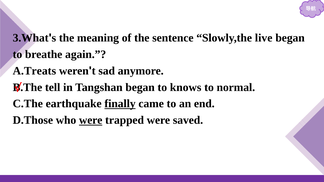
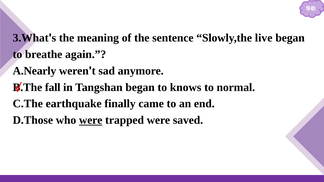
A.Treats: A.Treats -> A.Nearly
tell: tell -> fall
finally underline: present -> none
